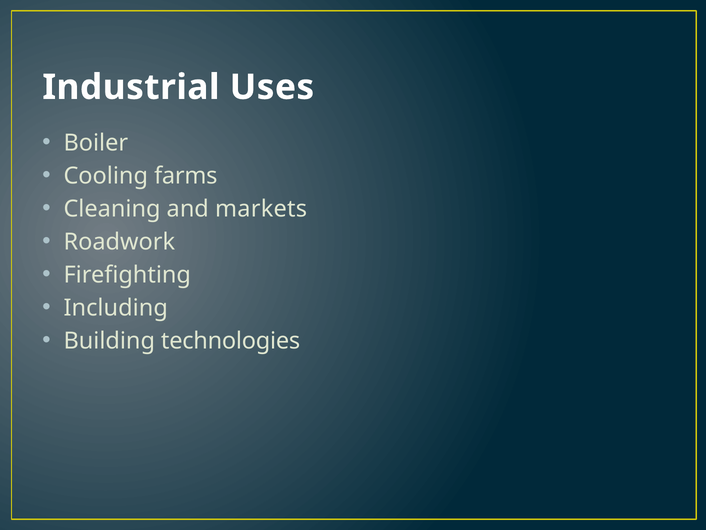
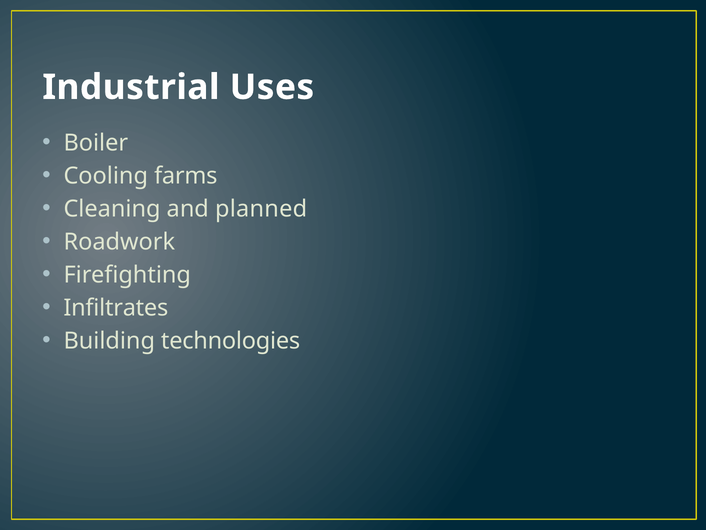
markets: markets -> planned
Including: Including -> Infiltrates
